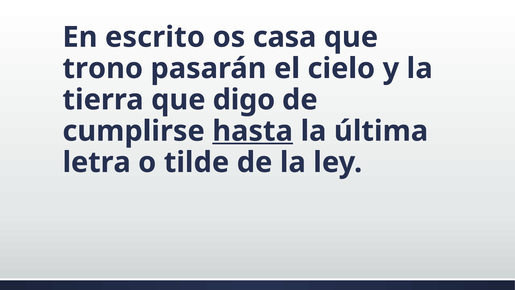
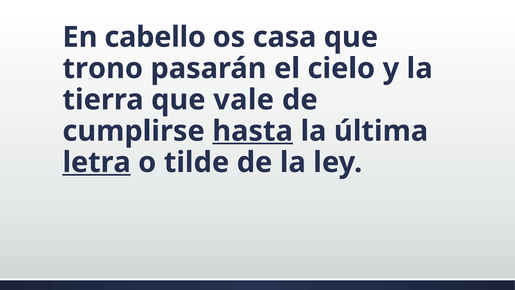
escrito: escrito -> cabello
digo: digo -> vale
letra underline: none -> present
